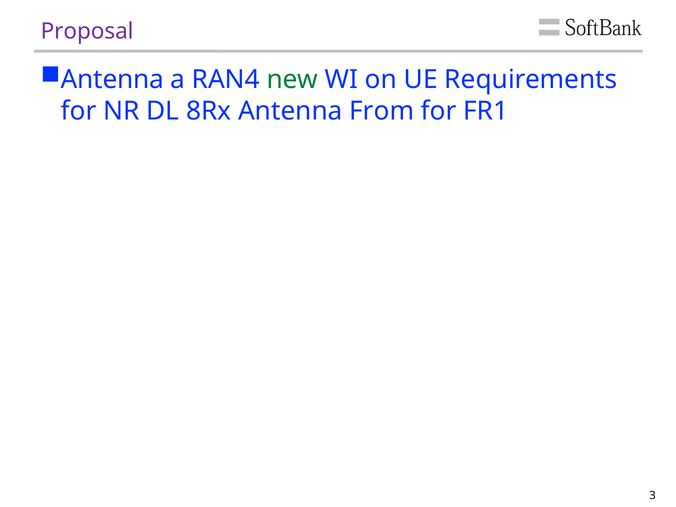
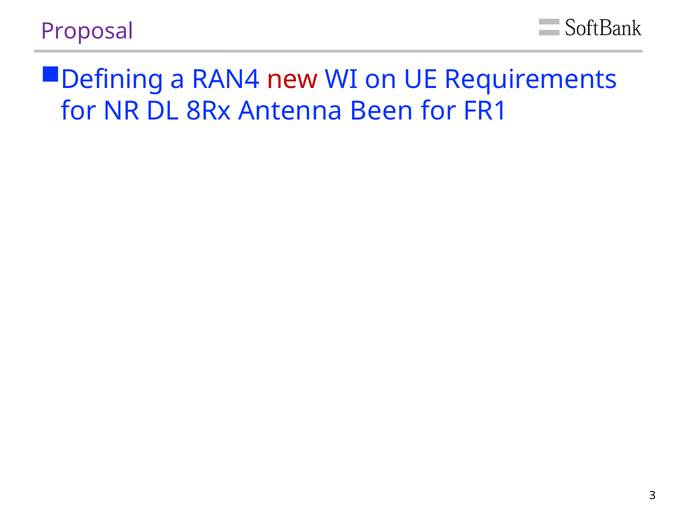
Antenna at (112, 79): Antenna -> Defining
new colour: green -> red
From: From -> Been
